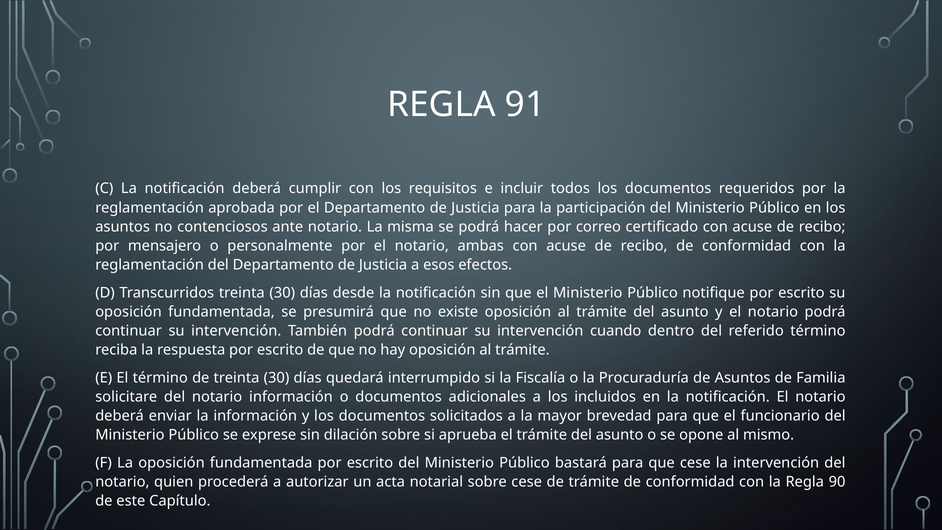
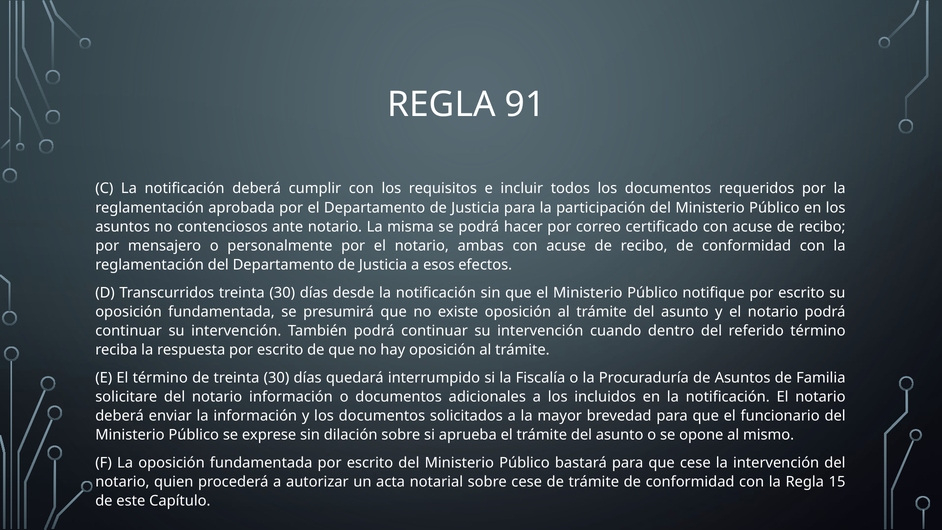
90: 90 -> 15
